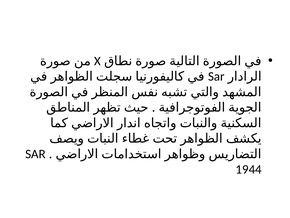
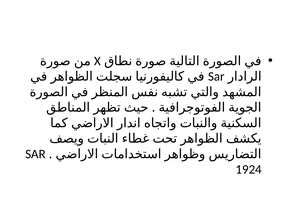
1944: 1944 -> 1924
